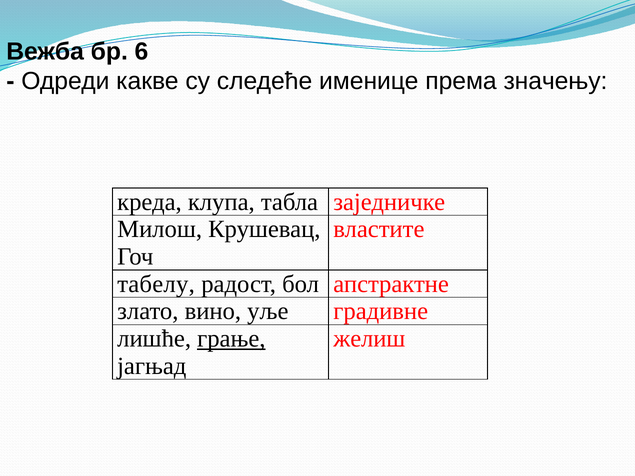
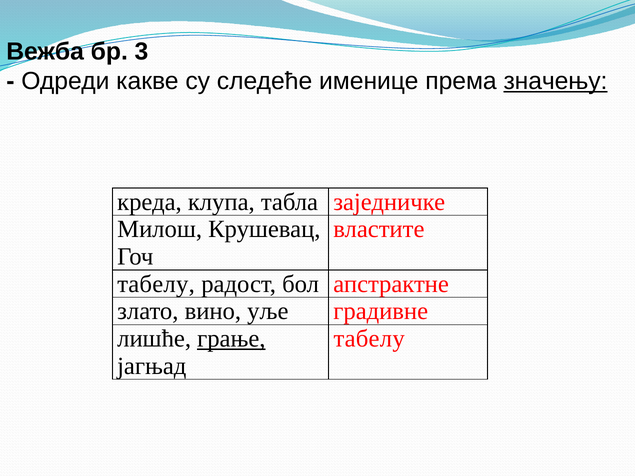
6: 6 -> 3
значењу underline: none -> present
желиш at (369, 339): желиш -> табелу
